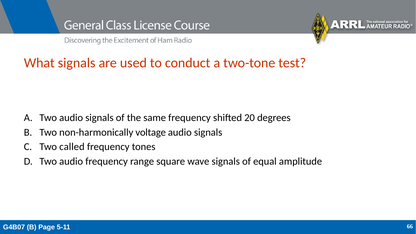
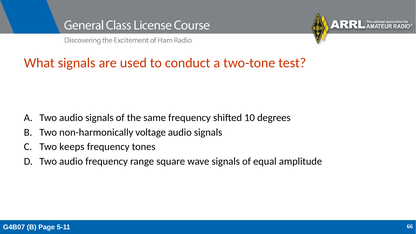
20: 20 -> 10
called: called -> keeps
